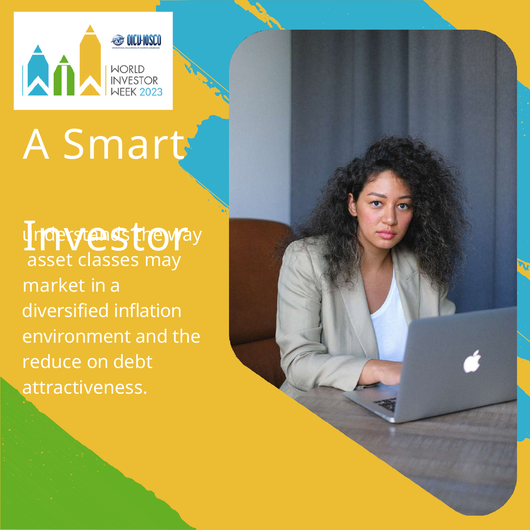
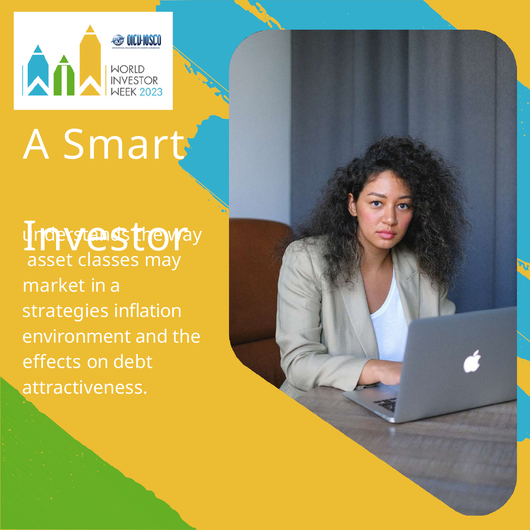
diversified: diversified -> strategies
reduce: reduce -> effects
